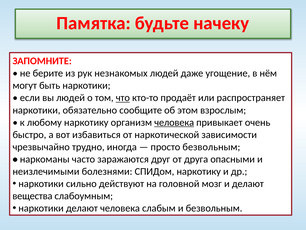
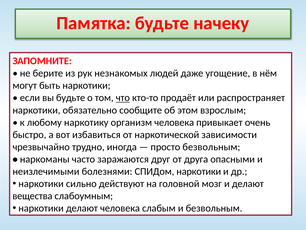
вы людей: людей -> будьте
человека at (174, 122) underline: present -> none
СПИДом наркотику: наркотику -> наркотики
